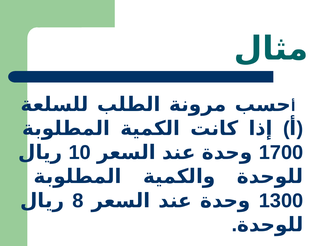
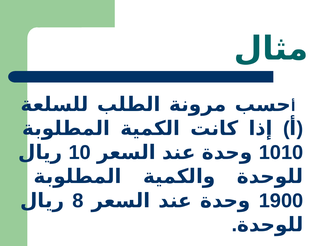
1700: 1700 -> 1010
1300: 1300 -> 1900
